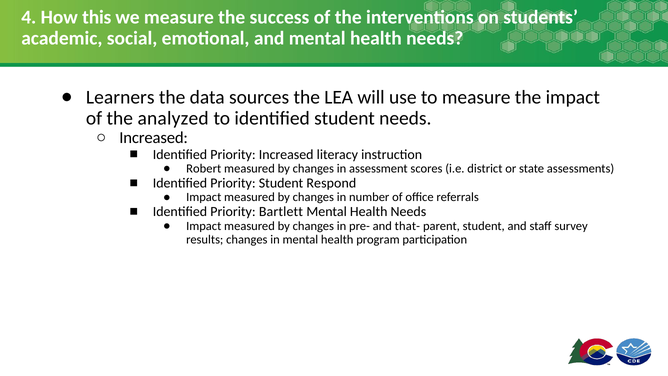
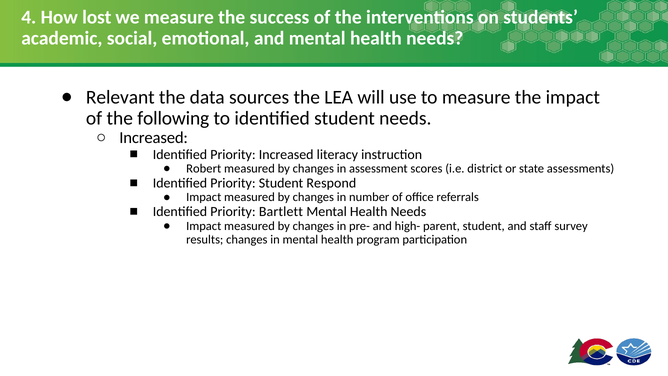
this: this -> lost
Learners: Learners -> Relevant
analyzed: analyzed -> following
that-: that- -> high-
